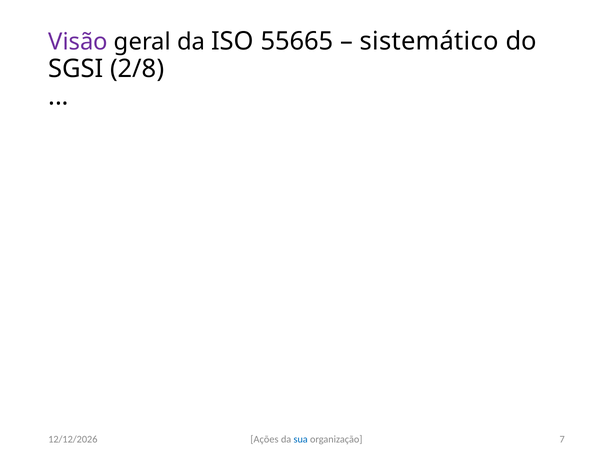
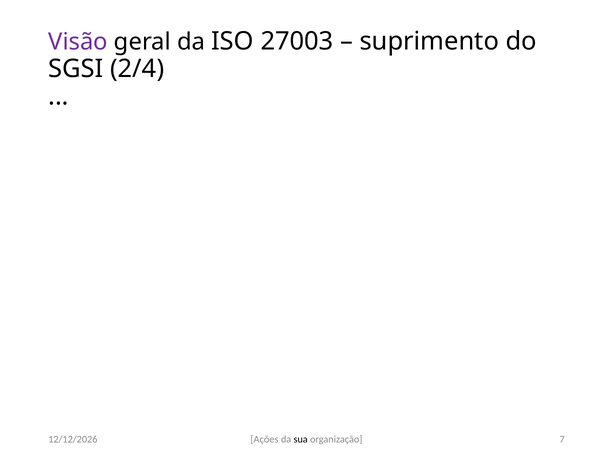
55665: 55665 -> 27003
sistemático: sistemático -> suprimento
2/8: 2/8 -> 2/4
sua colour: blue -> black
